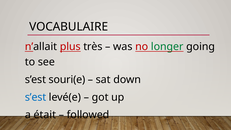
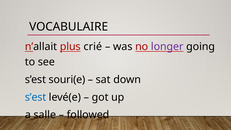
très: très -> crié
longer colour: green -> purple
était: était -> salle
